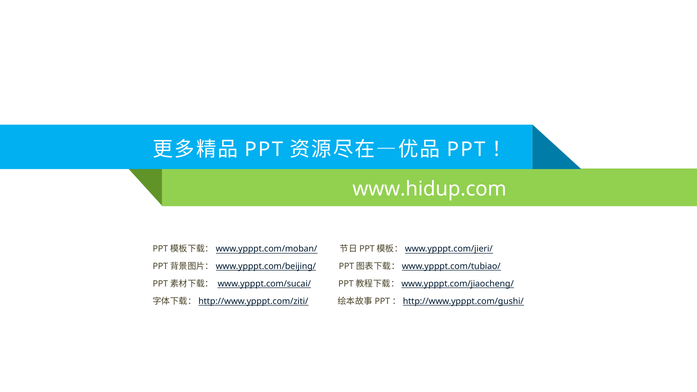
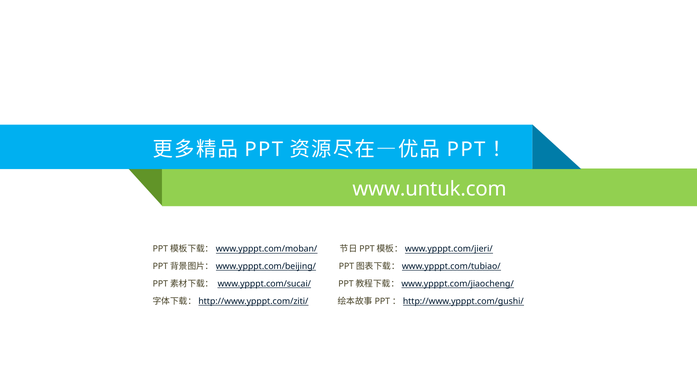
www.hidup.com: www.hidup.com -> www.untuk.com
